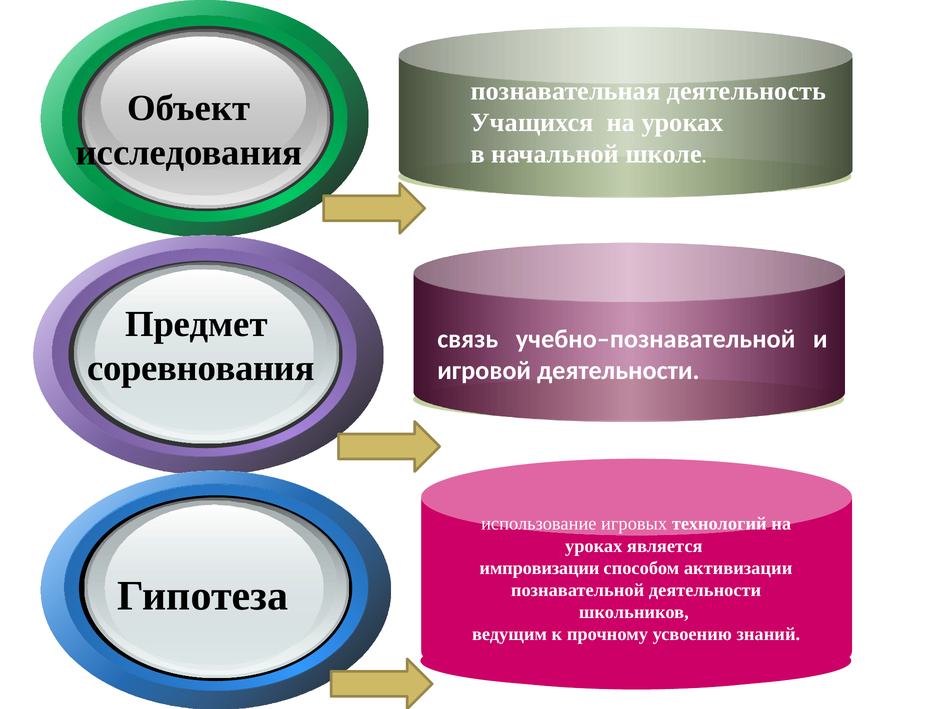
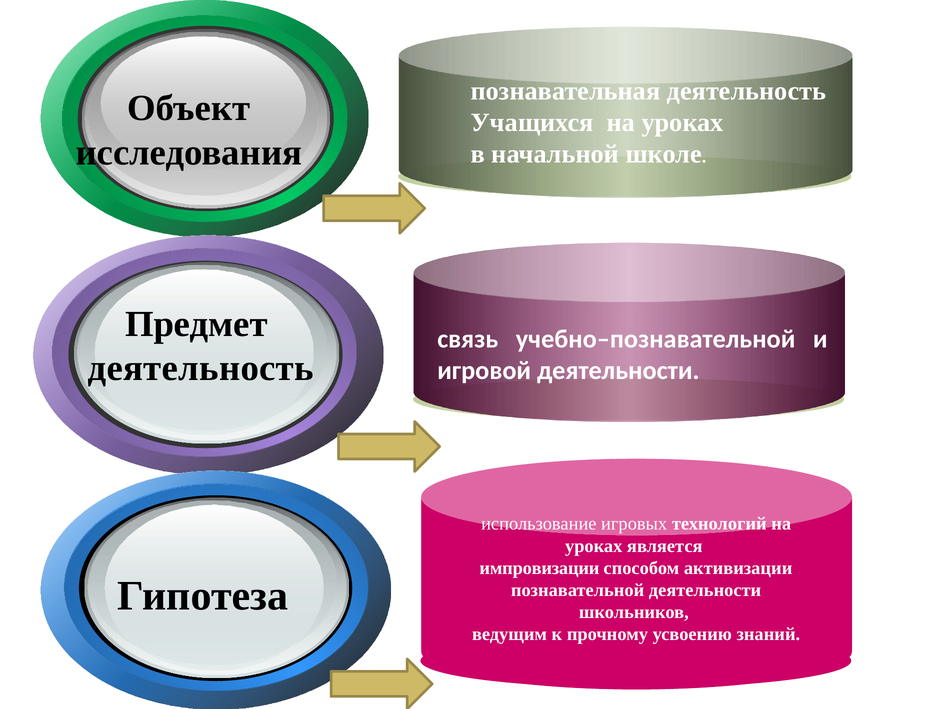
соревнования at (201, 368): соревнования -> деятельность
